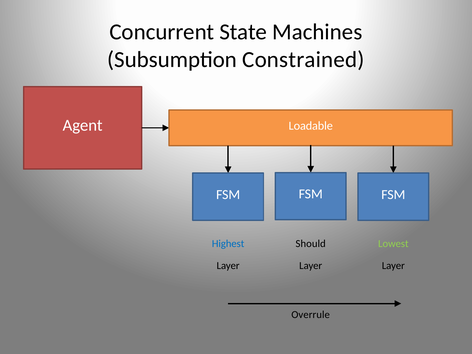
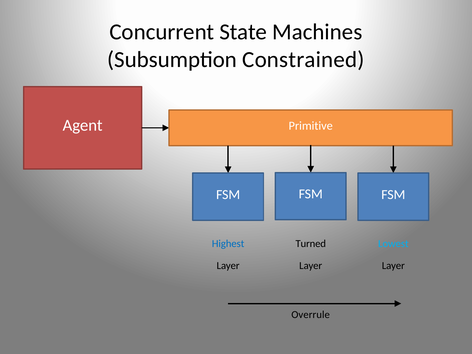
Loadable: Loadable -> Primitive
Should: Should -> Turned
Lowest colour: light green -> light blue
